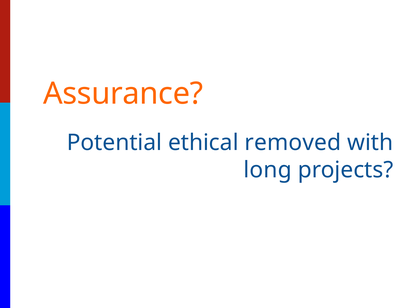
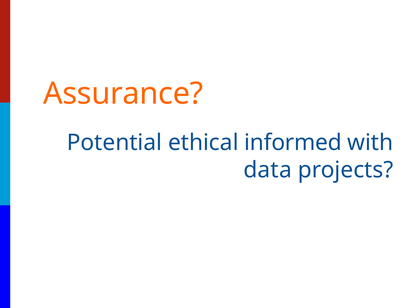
removed: removed -> informed
long: long -> data
